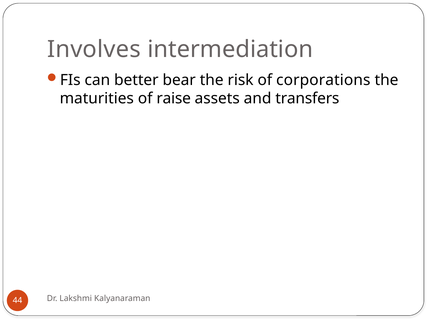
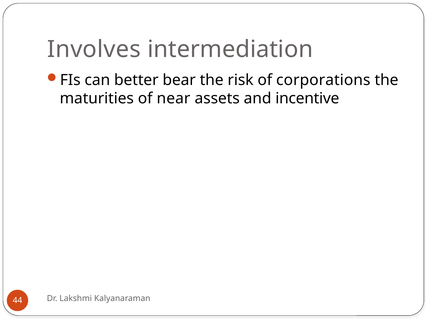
raise: raise -> near
transfers: transfers -> incentive
